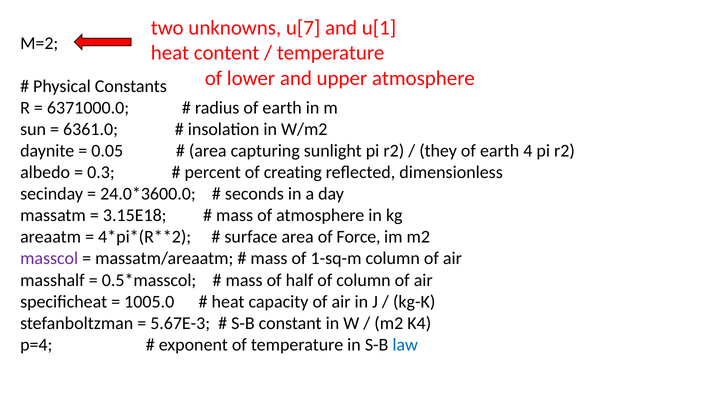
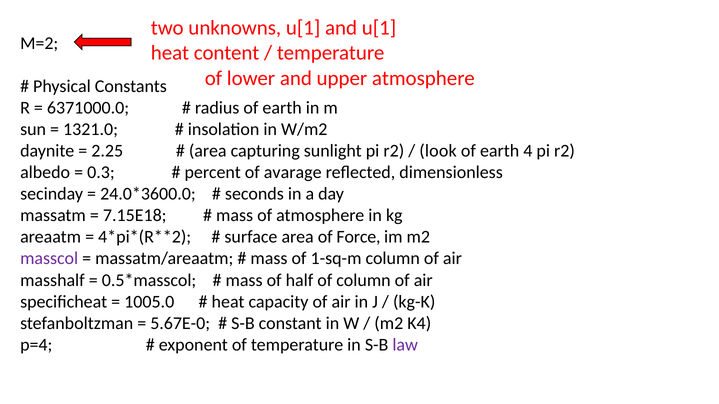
unknowns u[7: u[7 -> u[1
6361.0: 6361.0 -> 1321.0
0.05: 0.05 -> 2.25
they: they -> look
creating: creating -> avarage
3.15E18: 3.15E18 -> 7.15E18
5.67E-3: 5.67E-3 -> 5.67E-0
law colour: blue -> purple
